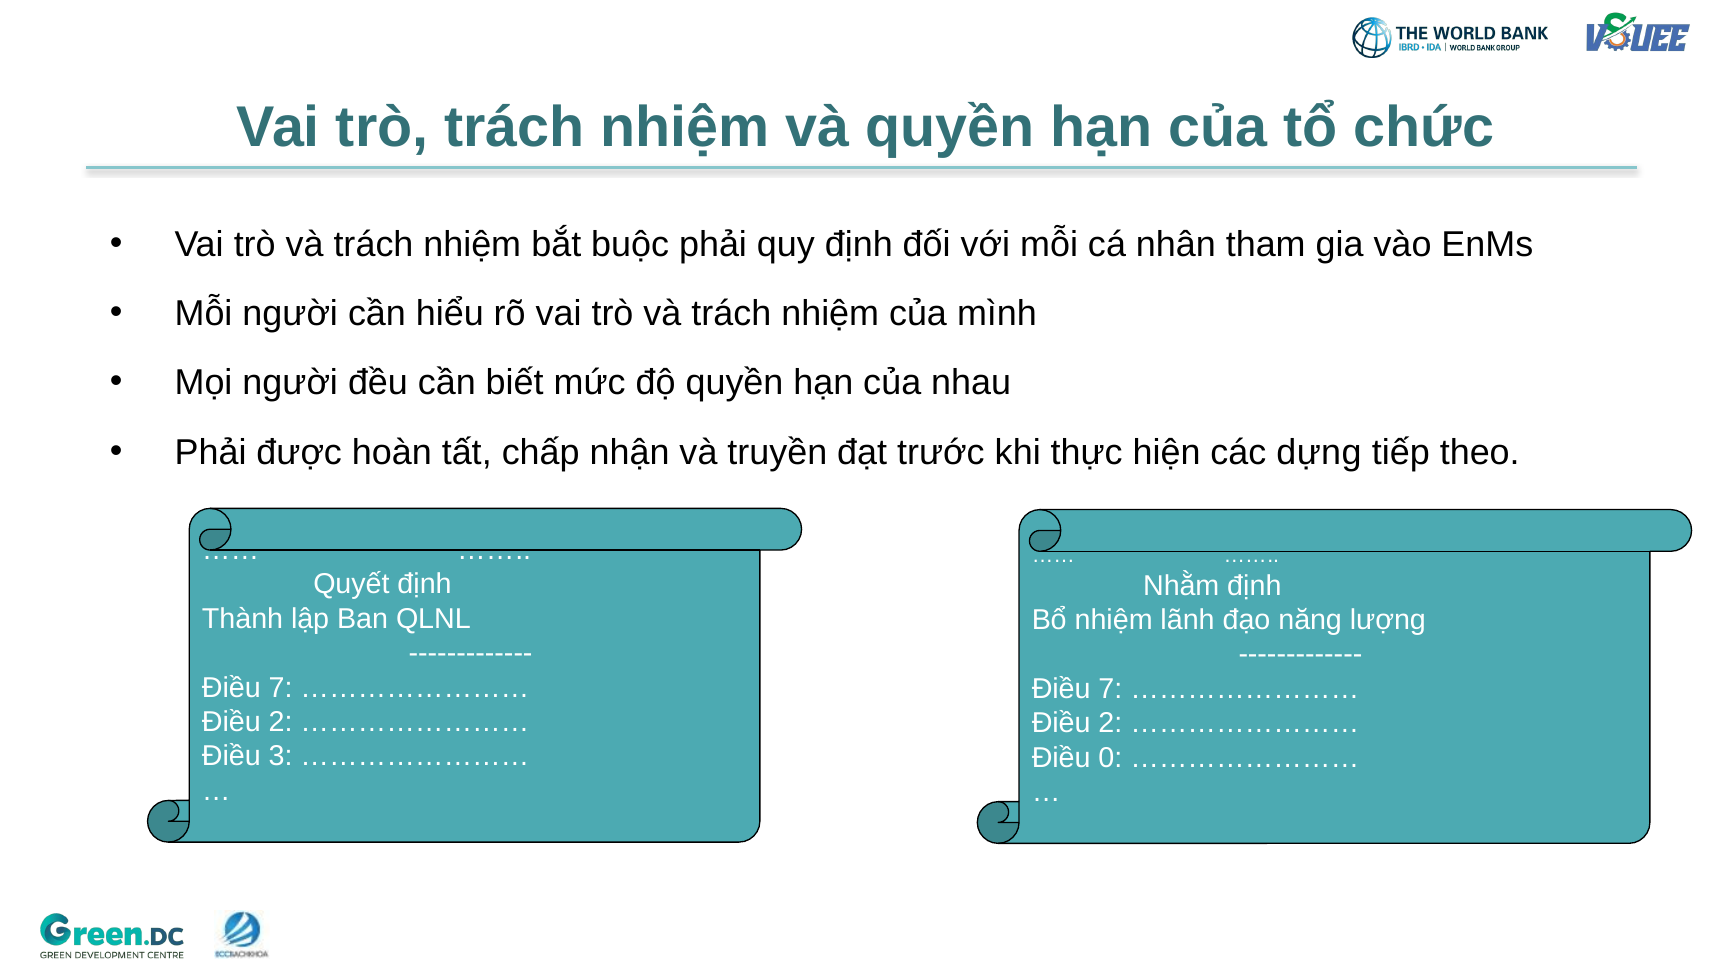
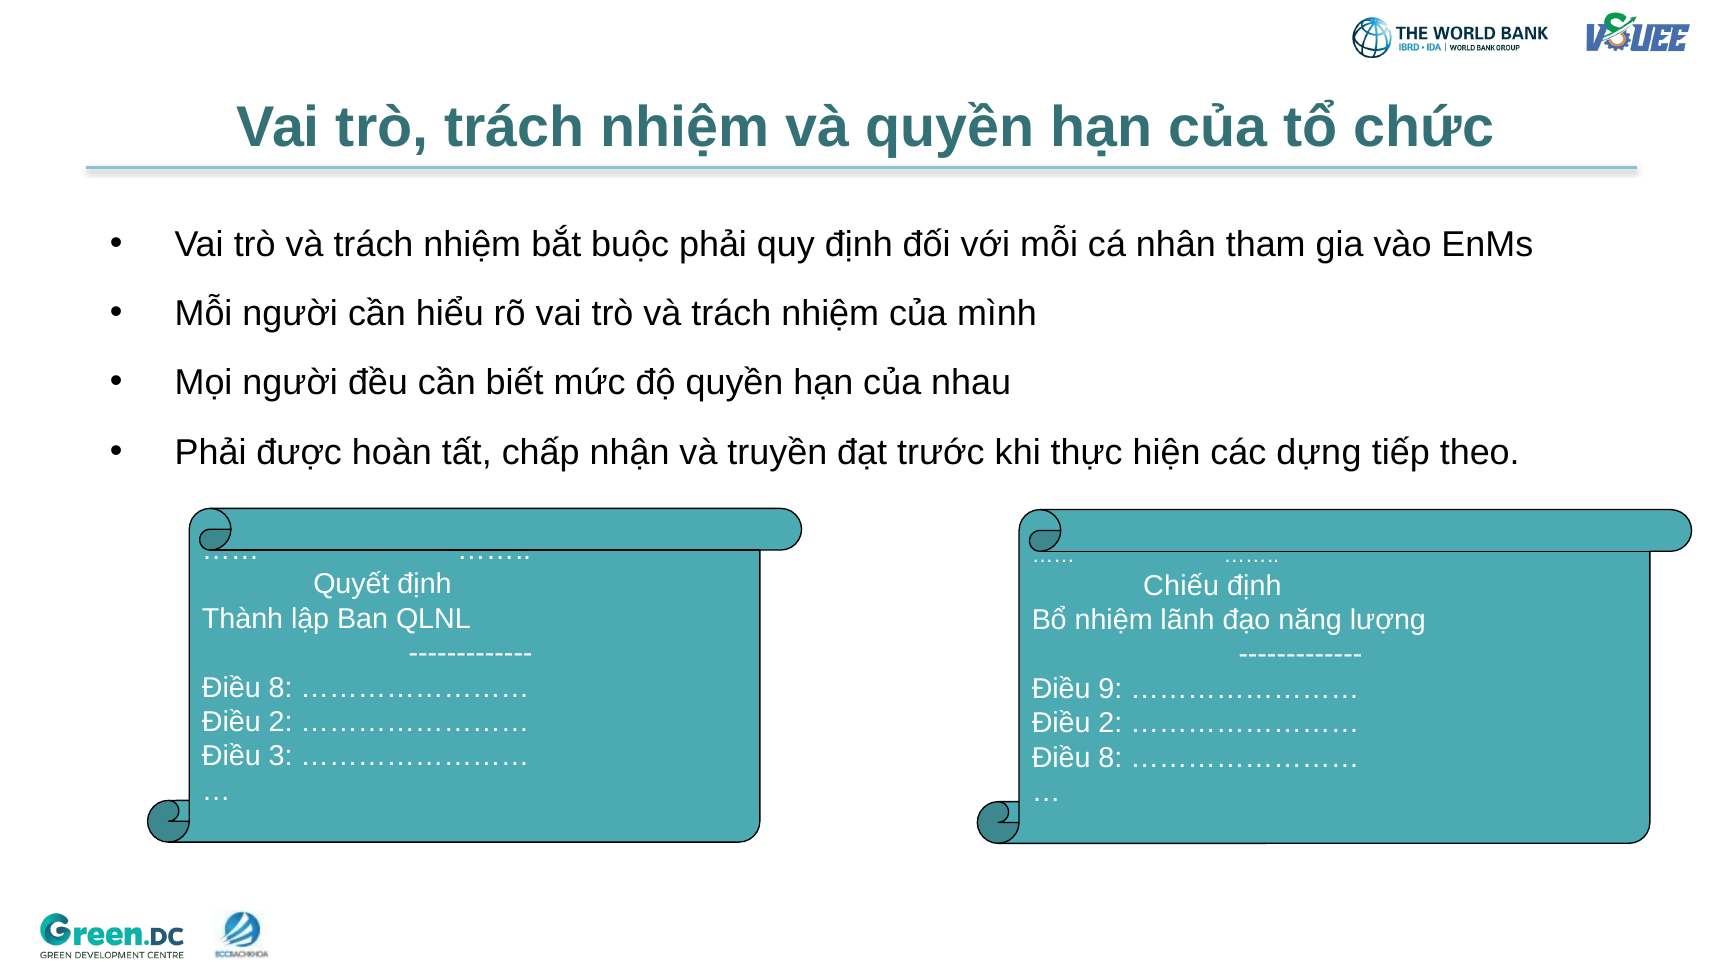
Nhằm: Nhằm -> Chiếu
7 at (281, 688): 7 -> 8
7 at (1110, 689): 7 -> 9
0 at (1110, 758): 0 -> 8
